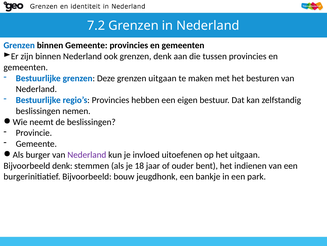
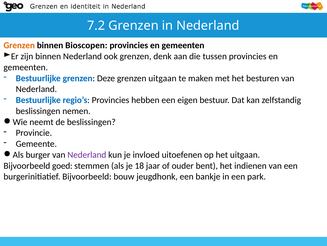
Grenzen at (19, 45) colour: blue -> orange
binnen Gemeente: Gemeente -> Bioscopen
Bijvoorbeeld denk: denk -> goed
